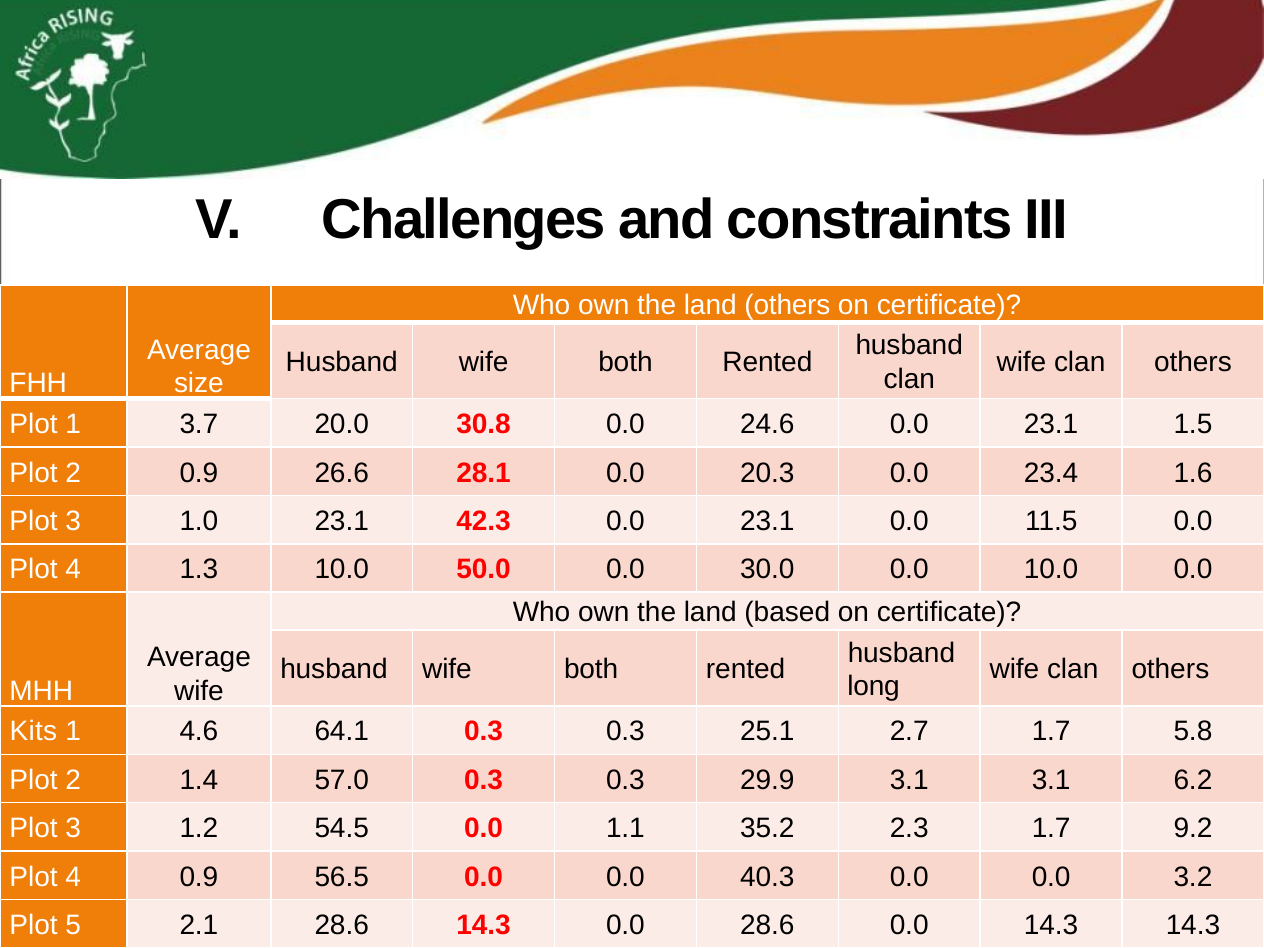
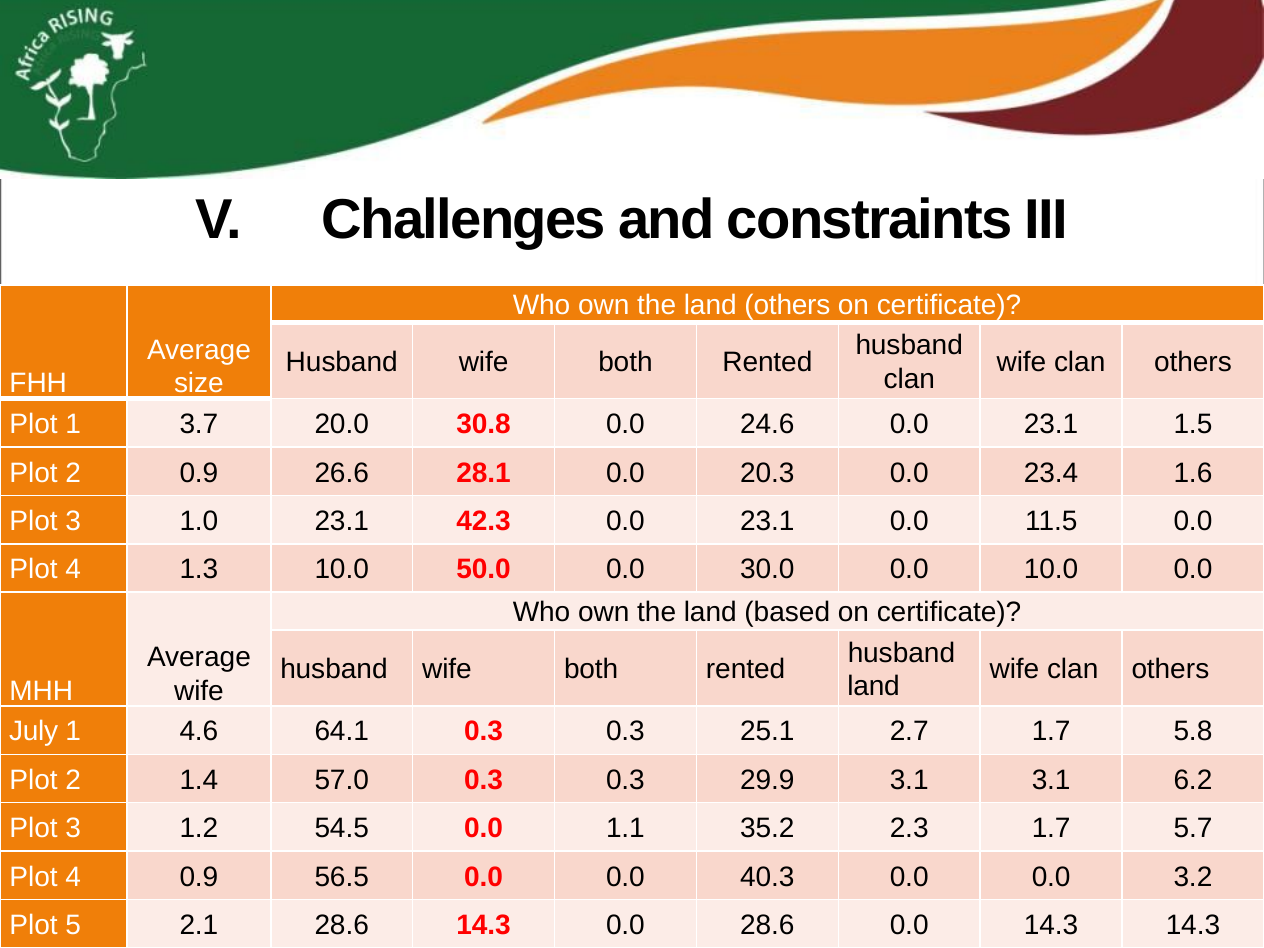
long at (874, 686): long -> land
Kits: Kits -> July
9.2: 9.2 -> 5.7
